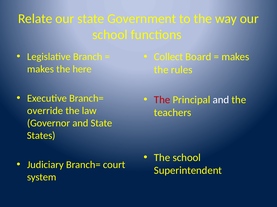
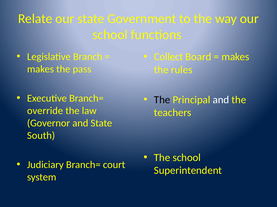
here: here -> pass
The at (162, 100) colour: red -> black
States: States -> South
